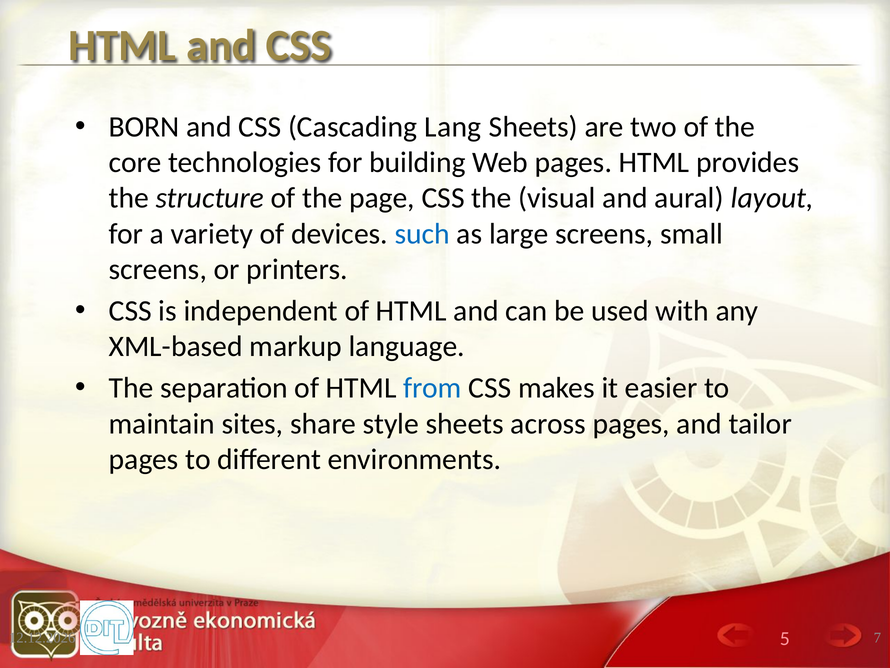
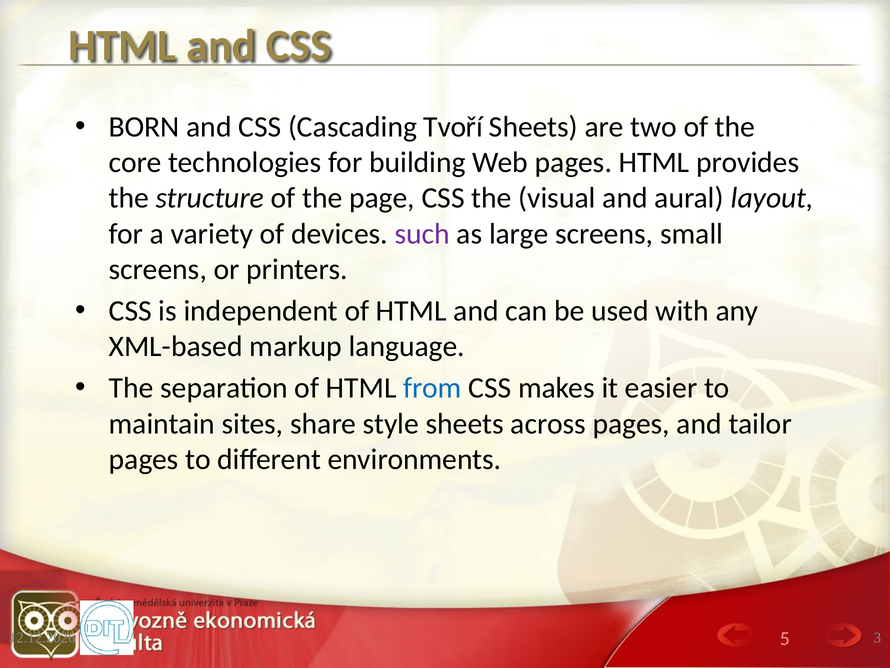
Lang: Lang -> Tvoří
such colour: blue -> purple
7: 7 -> 3
